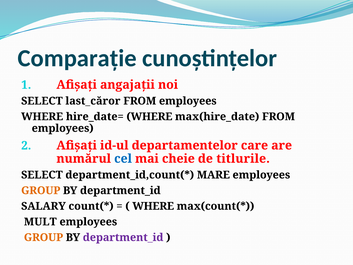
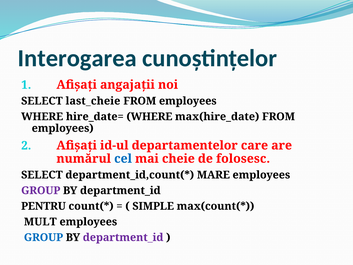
Comparație: Comparație -> Interogarea
last_căror: last_căror -> last_cheie
titlurile: titlurile -> folosesc
GROUP at (41, 190) colour: orange -> purple
SALARY: SALARY -> PENTRU
WHERE at (153, 206): WHERE -> SIMPLE
GROUP at (43, 237) colour: orange -> blue
